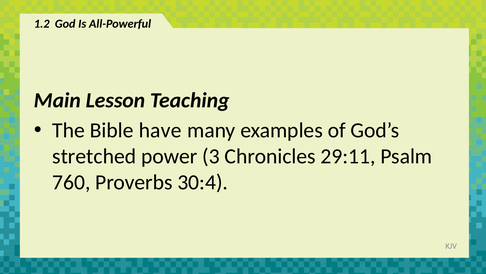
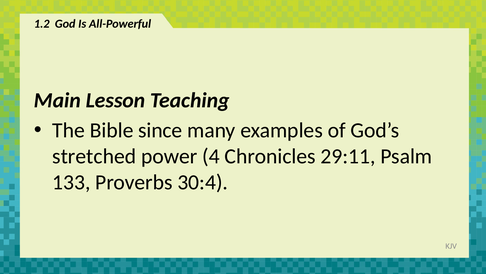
have: have -> since
3: 3 -> 4
760: 760 -> 133
